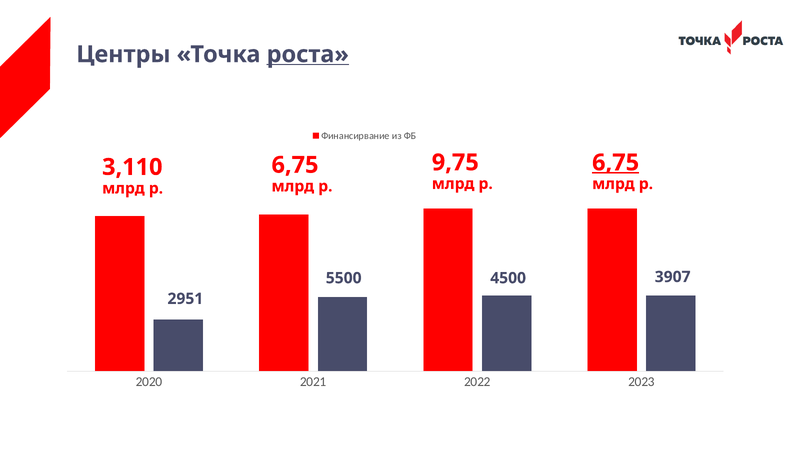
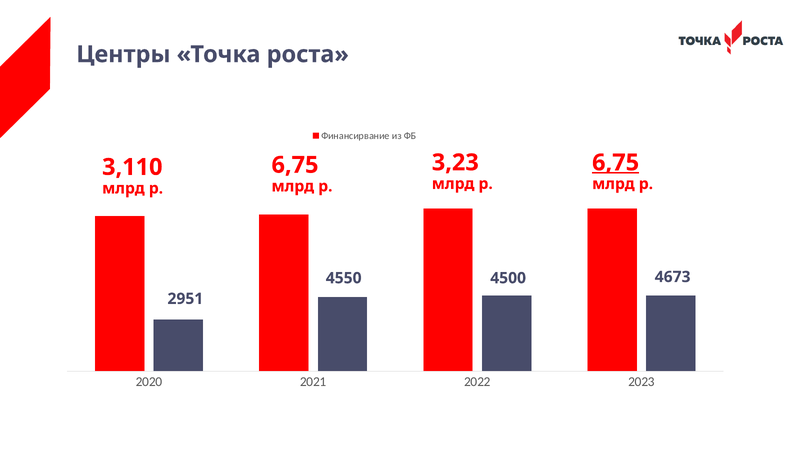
роста underline: present -> none
9,75: 9,75 -> 3,23
5500: 5500 -> 4550
3907: 3907 -> 4673
